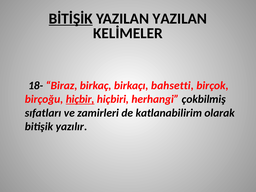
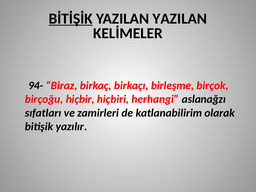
18-: 18- -> 94-
bahsetti: bahsetti -> birleşme
hiçbir underline: present -> none
çokbilmiş: çokbilmiş -> aslanağzı
